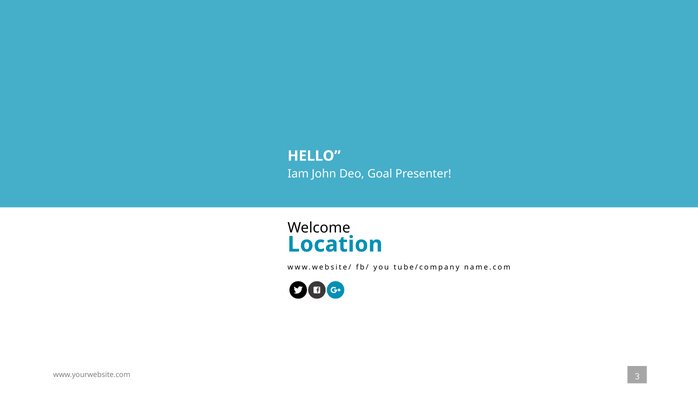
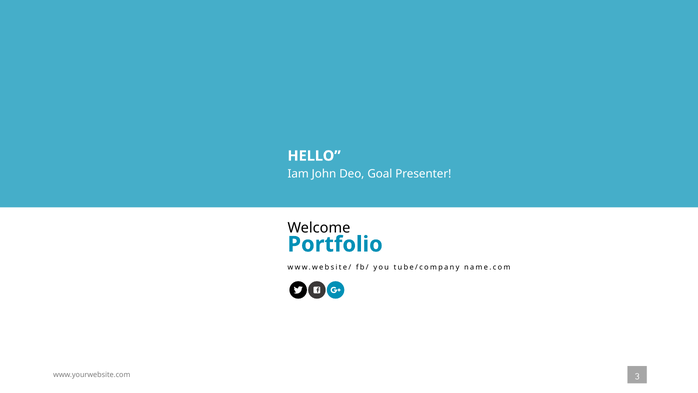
Location: Location -> Portfolio
